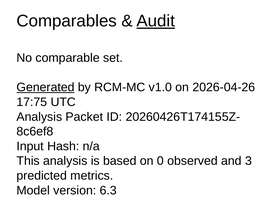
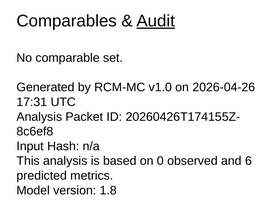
Generated underline: present -> none
17:75: 17:75 -> 17:31
3: 3 -> 6
6.3: 6.3 -> 1.8
